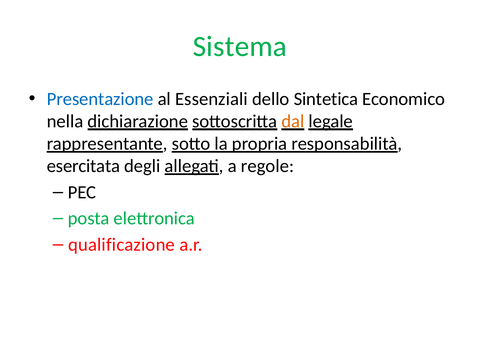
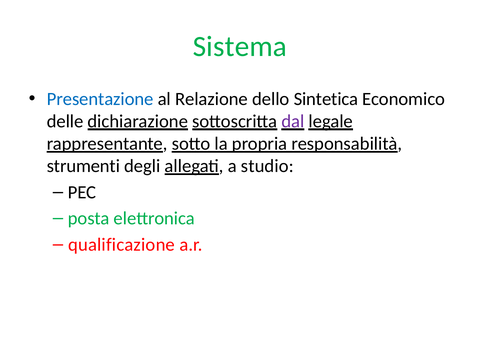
Essenziali: Essenziali -> Relazione
nella: nella -> delle
dal colour: orange -> purple
esercitata: esercitata -> strumenti
regole: regole -> studio
